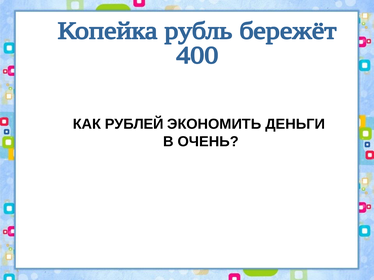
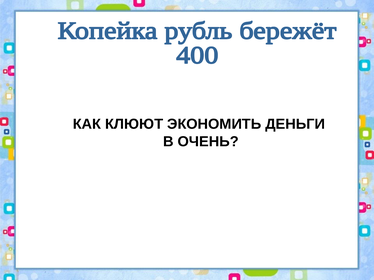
РУБЛЕЙ: РУБЛЕЙ -> КЛЮЮТ
